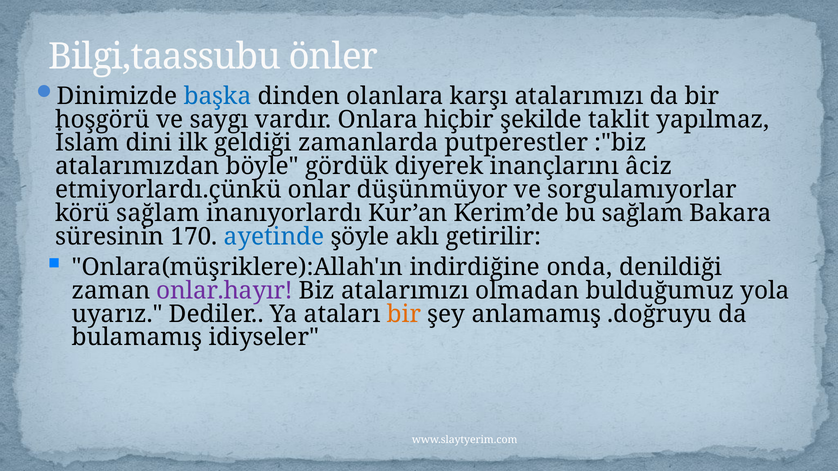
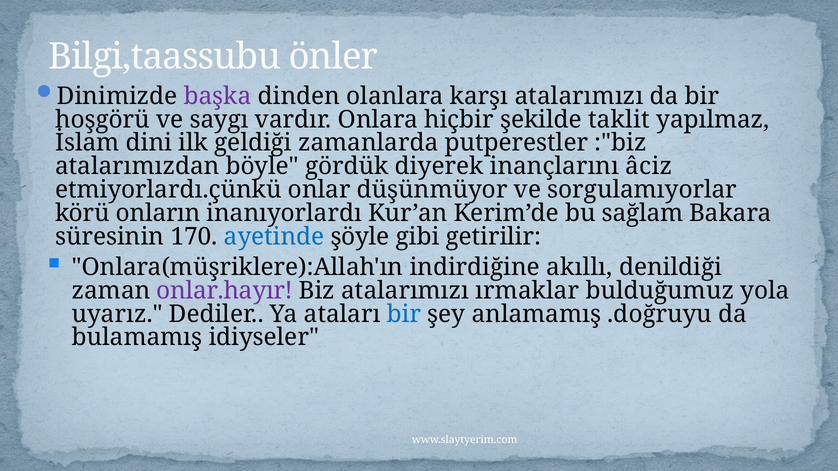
başka colour: blue -> purple
körü sağlam: sağlam -> onların
aklı: aklı -> gibi
onda: onda -> akıllı
olmadan: olmadan -> ırmaklar
bir at (404, 314) colour: orange -> blue
